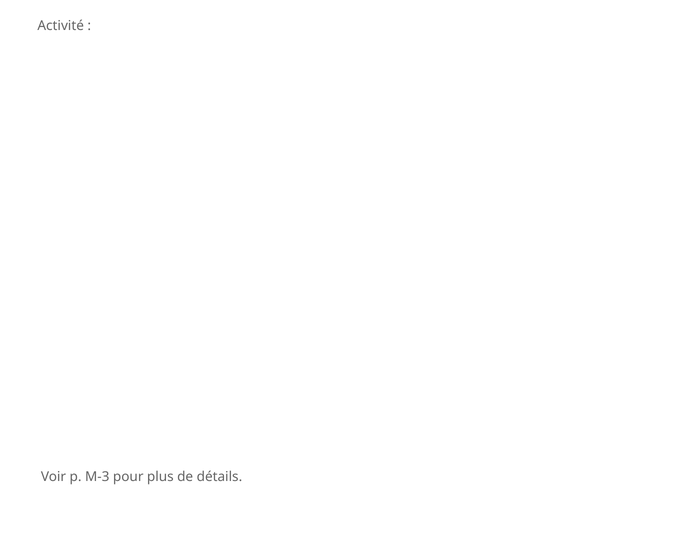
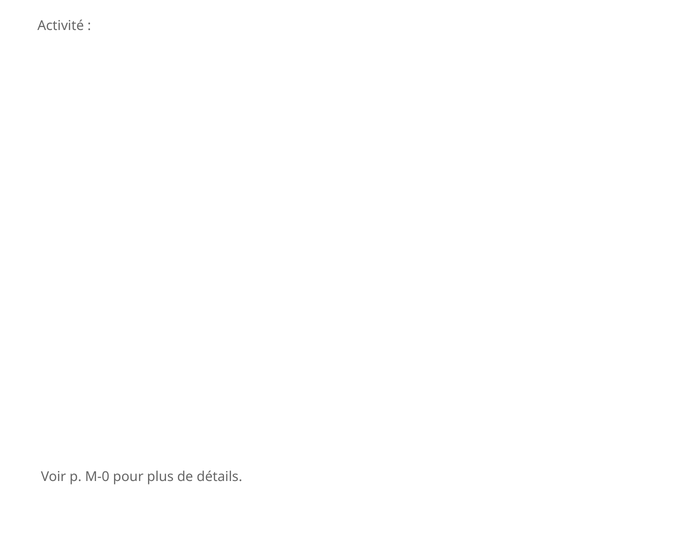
M-3: M-3 -> M-0
